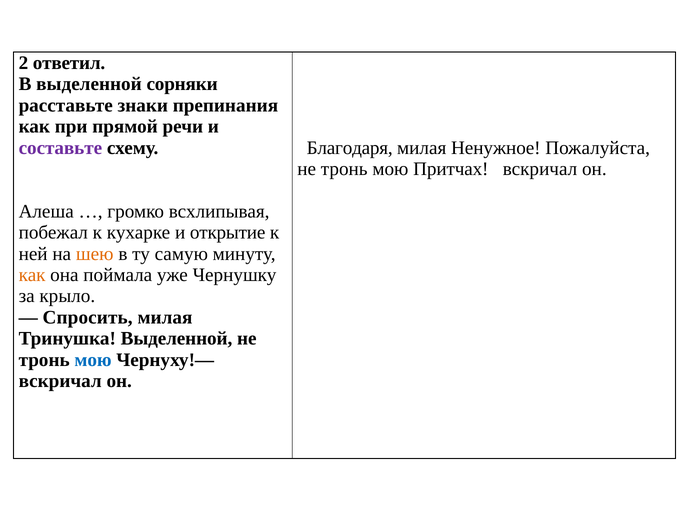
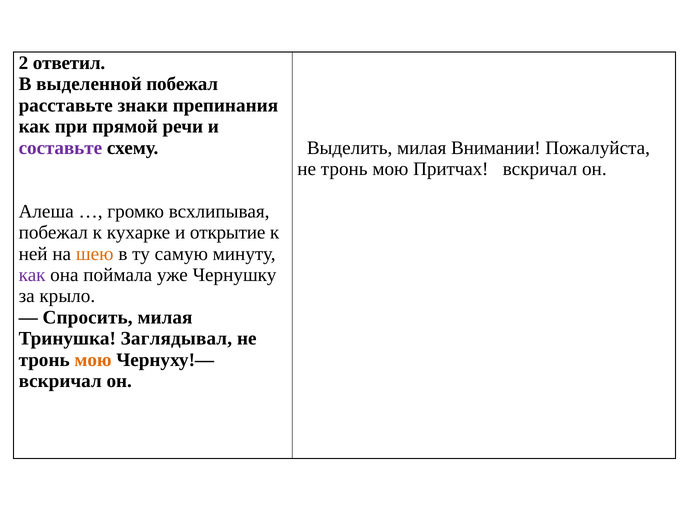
выделенной сорняки: сорняки -> побежал
Благодаря: Благодаря -> Выделить
Ненужное: Ненужное -> Внимании
как at (32, 275) colour: orange -> purple
Тринушка Выделенной: Выделенной -> Заглядывал
мою at (93, 360) colour: blue -> orange
